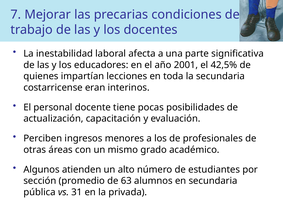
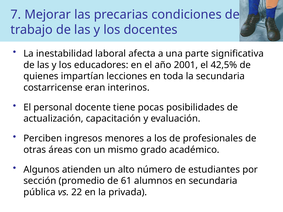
63: 63 -> 61
31: 31 -> 22
